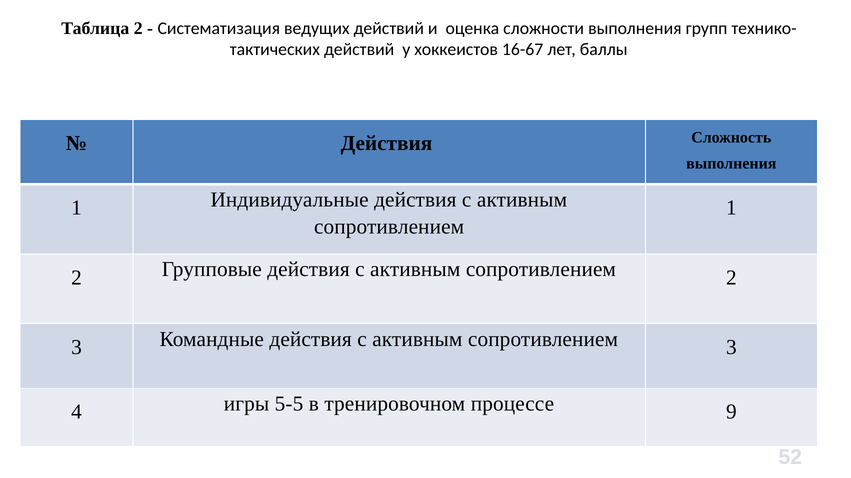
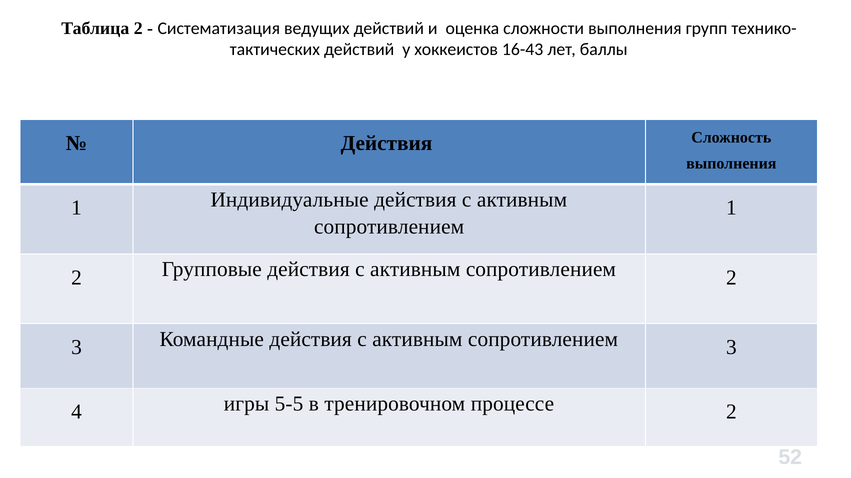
16-67: 16-67 -> 16-43
процессе 9: 9 -> 2
